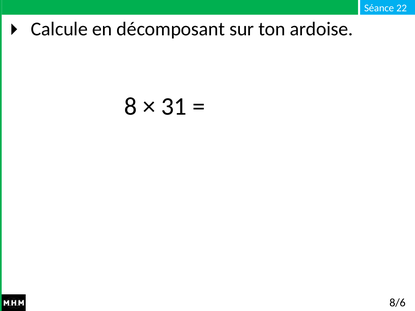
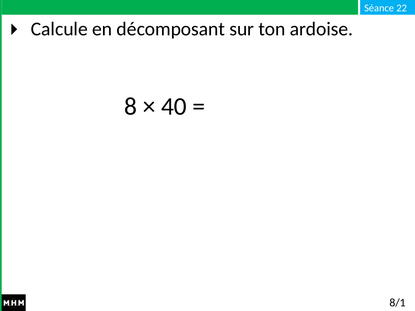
31: 31 -> 40
8/6: 8/6 -> 8/1
